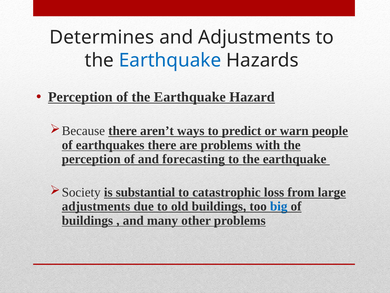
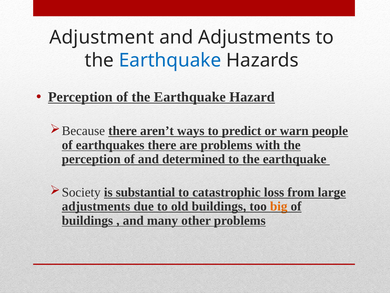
Determines: Determines -> Adjustment
forecasting: forecasting -> determined
big colour: blue -> orange
